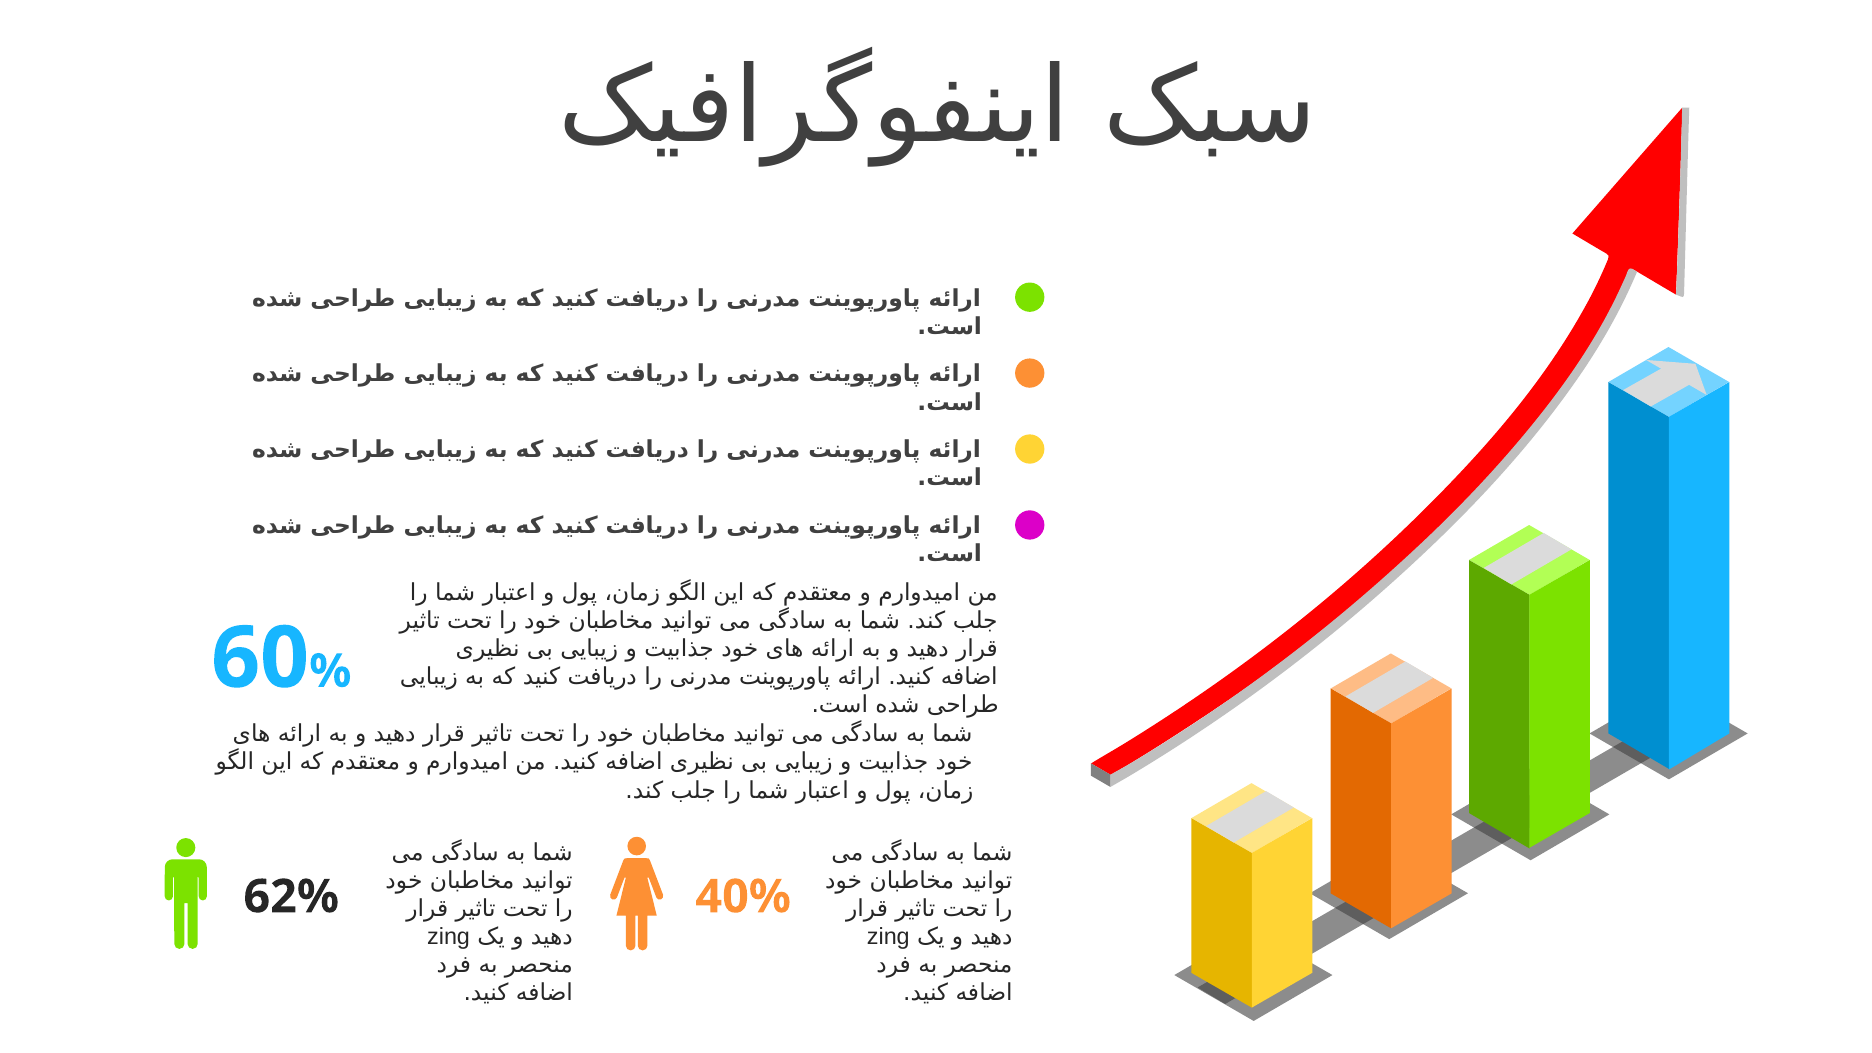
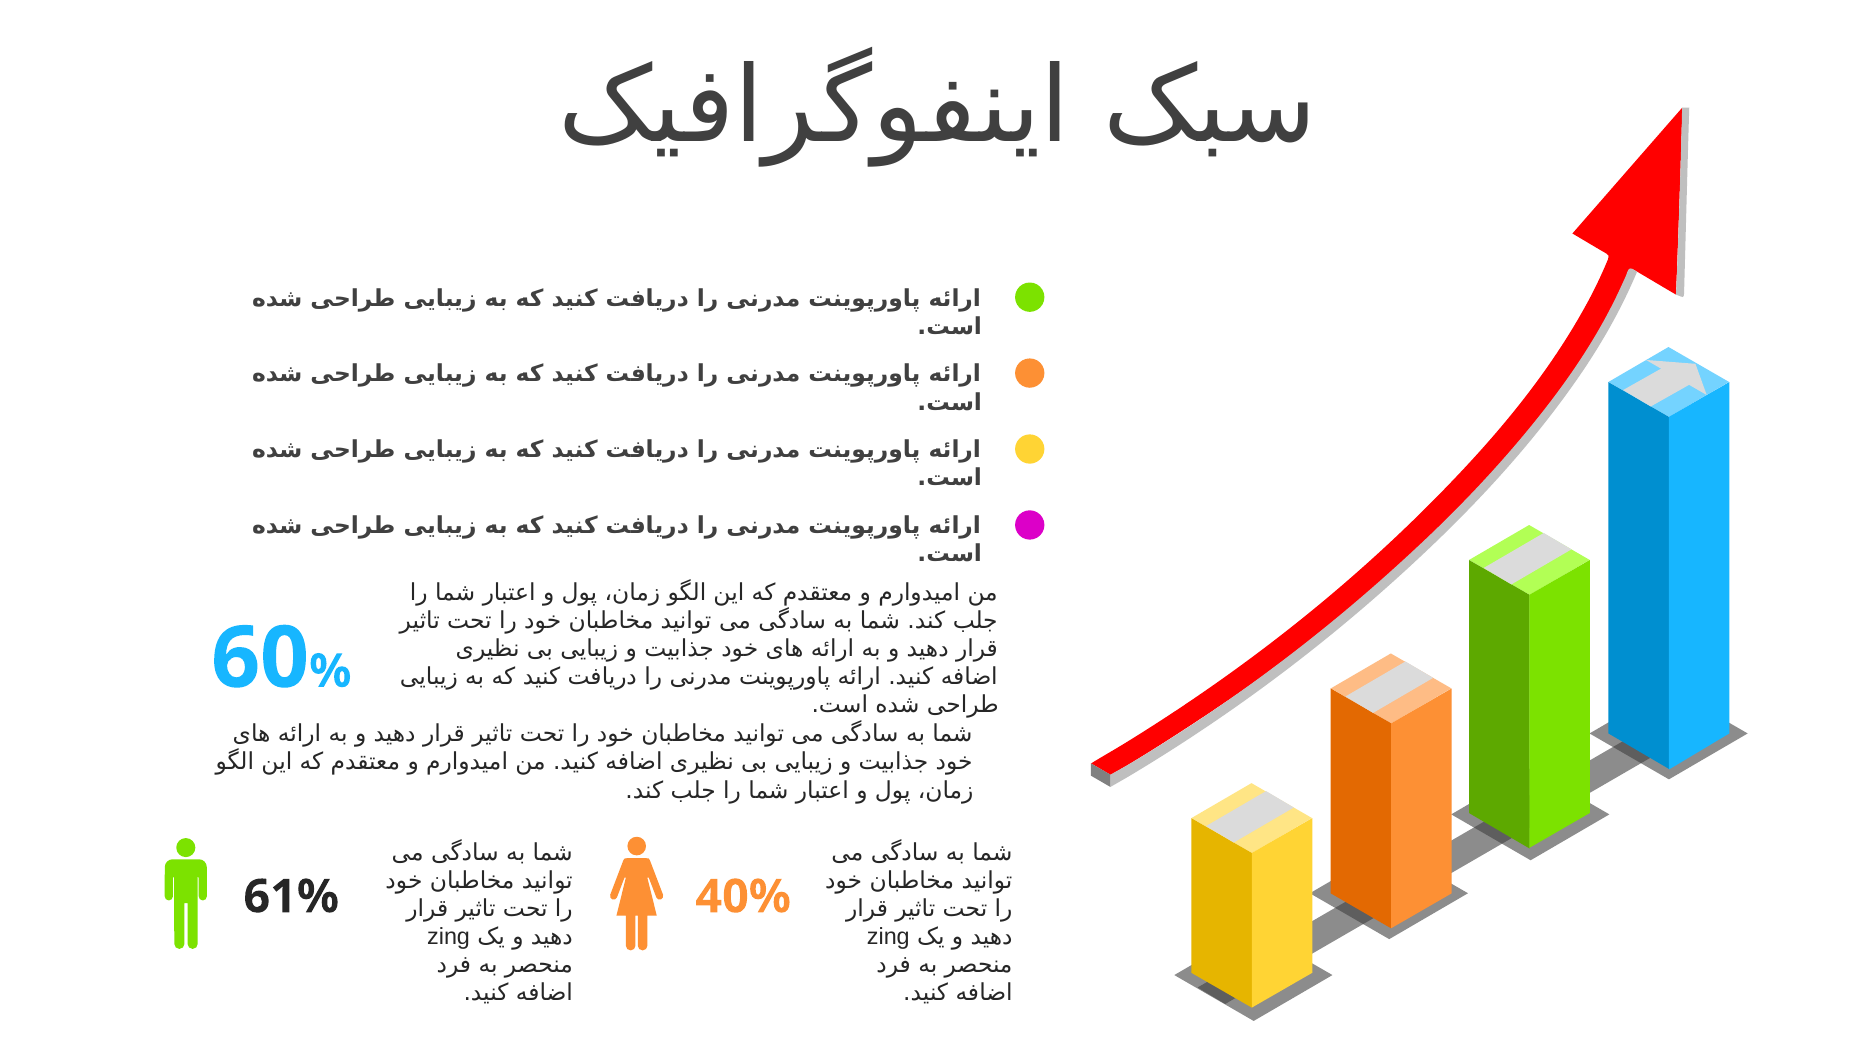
62%: 62% -> 61%
